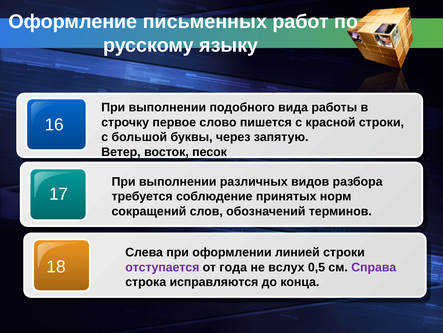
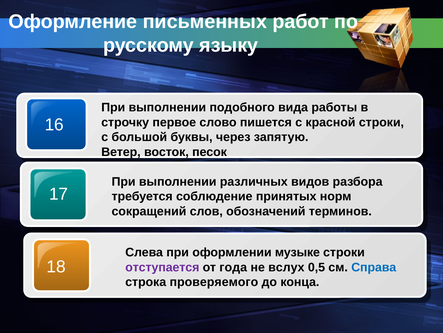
линией: линией -> музыке
Справа colour: purple -> blue
исправляются: исправляются -> проверяемого
